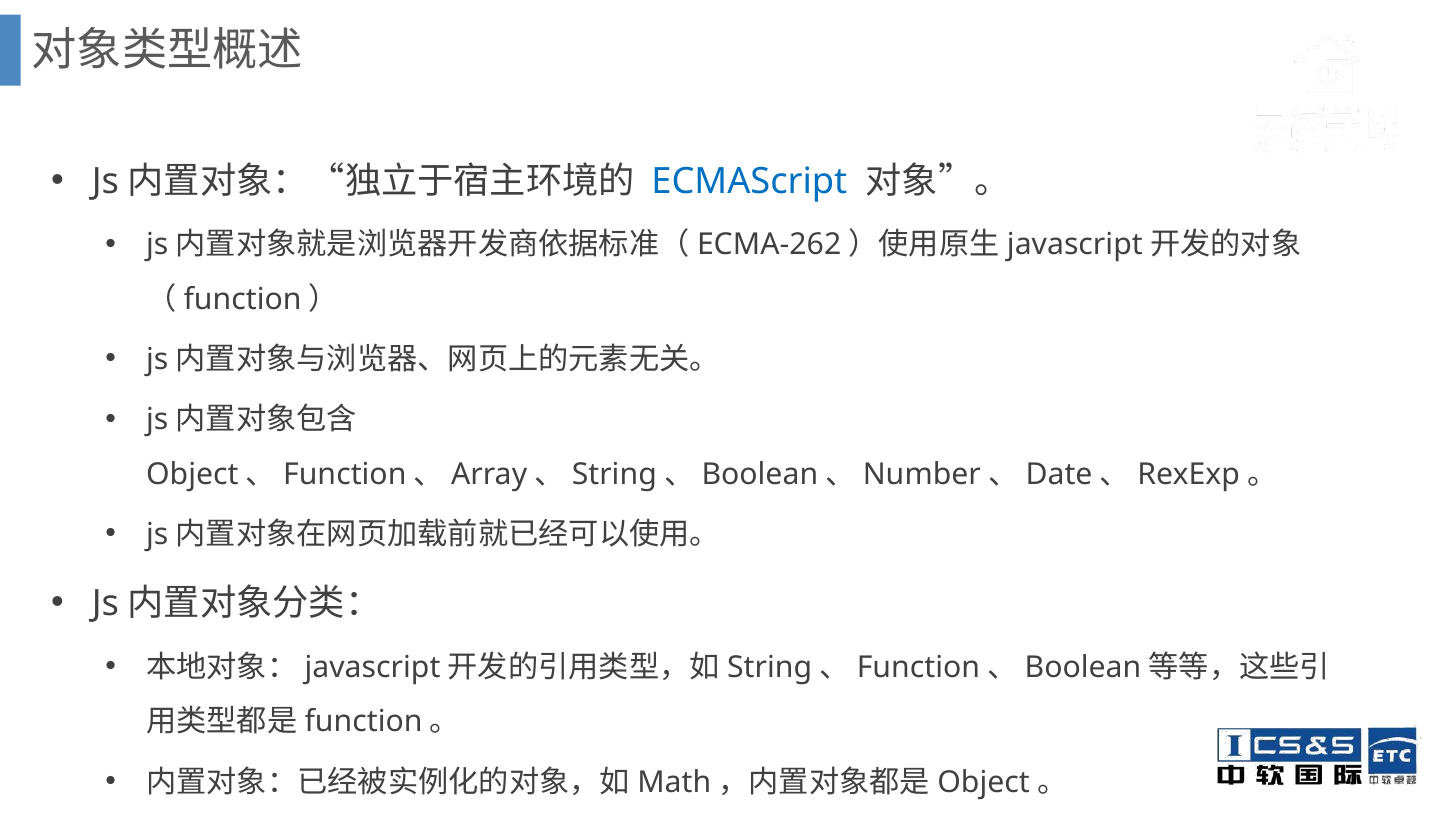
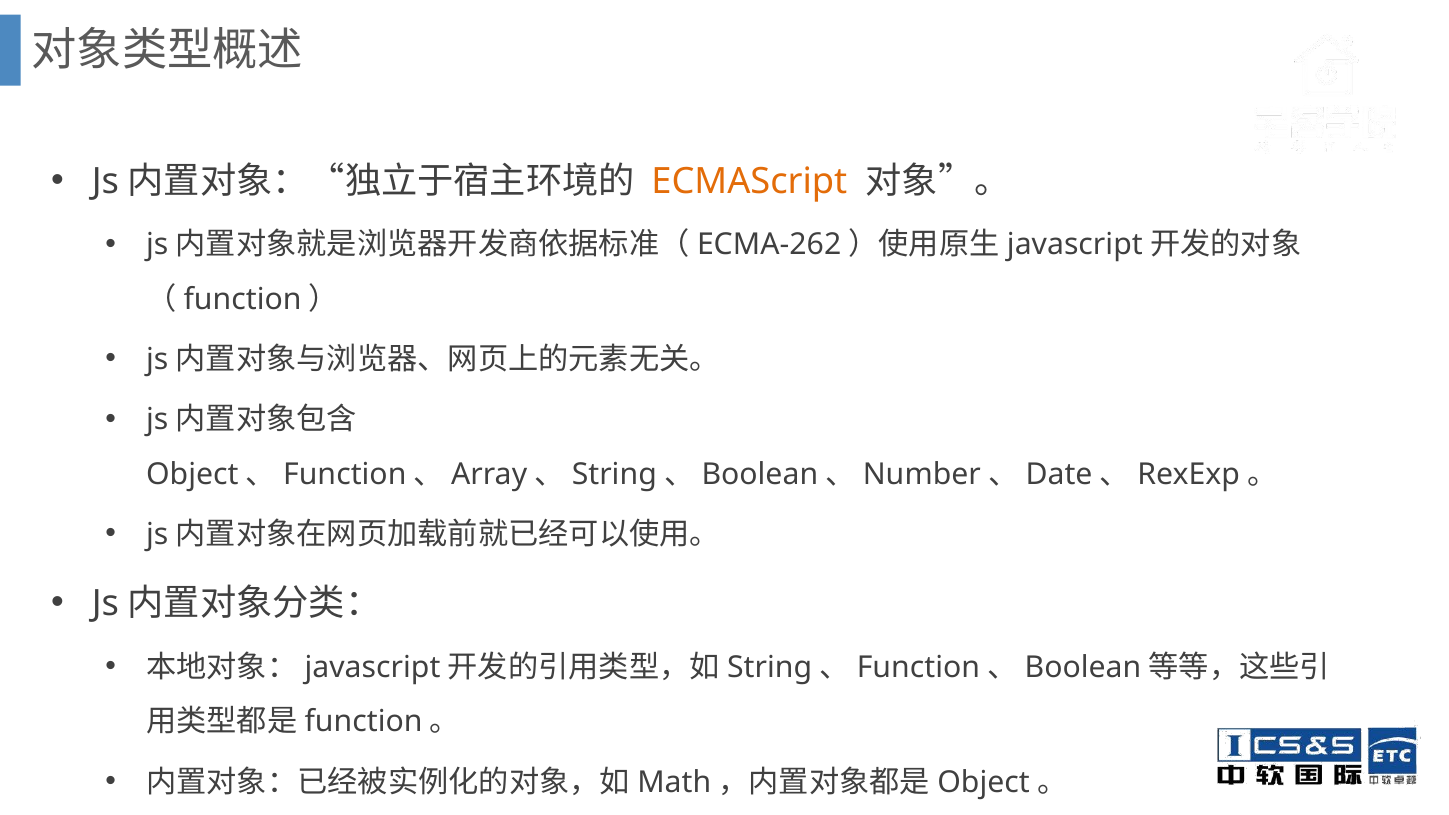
ECMAScript colour: blue -> orange
